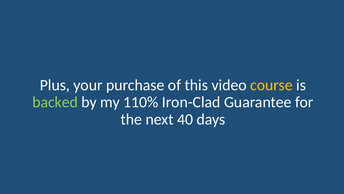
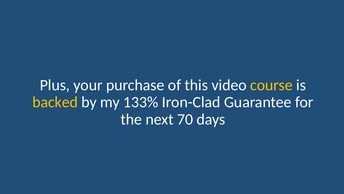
backed colour: light green -> yellow
110%: 110% -> 133%
40: 40 -> 70
